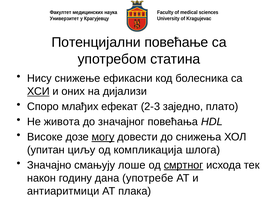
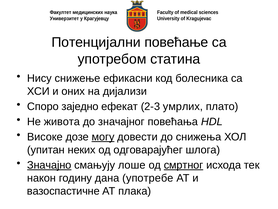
ХСИ underline: present -> none
млађих: млађих -> заједно
заједно: заједно -> умрлих
циљу: циљу -> неких
компликација: компликација -> одговарајућег
Значајно underline: none -> present
антиаритмици: антиаритмици -> вазоспастичне
